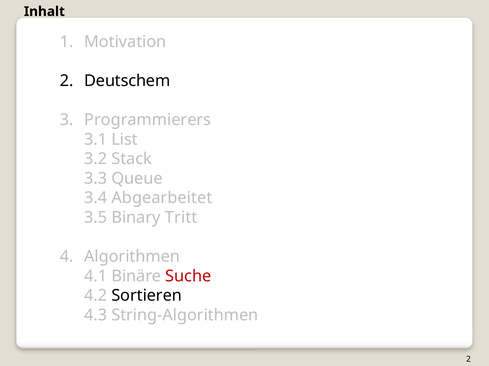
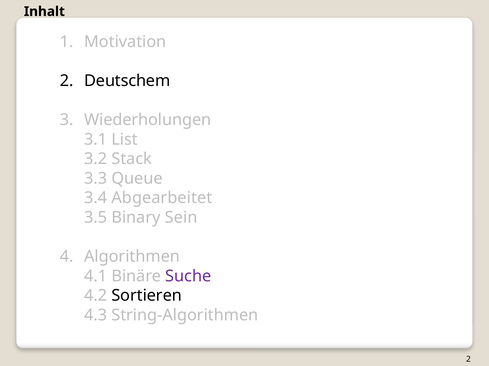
Programmierers: Programmierers -> Wiederholungen
Tritt: Tritt -> Sein
Suche colour: red -> purple
